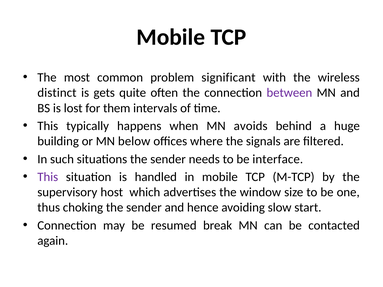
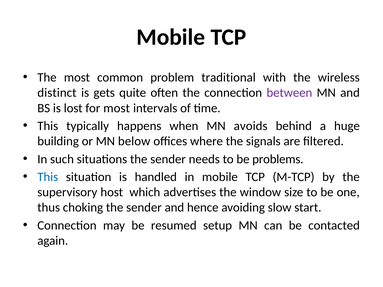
significant: significant -> traditional
for them: them -> most
interface: interface -> problems
This at (48, 177) colour: purple -> blue
break: break -> setup
